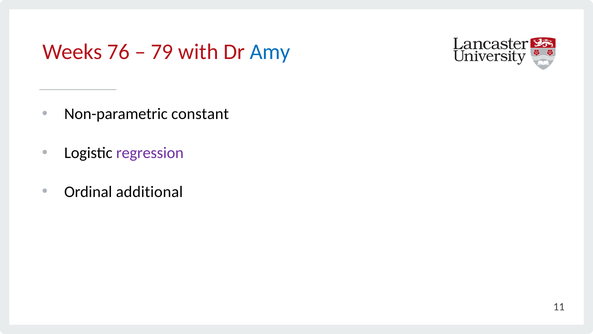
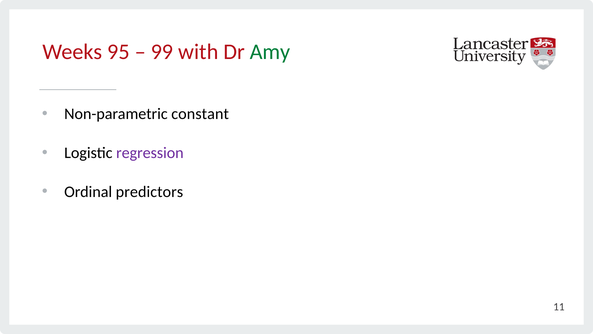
76: 76 -> 95
79: 79 -> 99
Amy colour: blue -> green
additional: additional -> predictors
